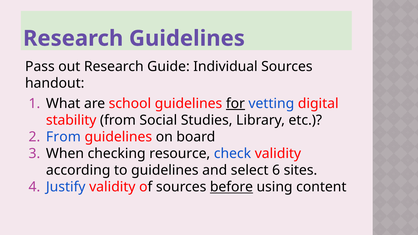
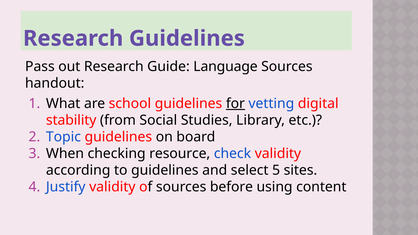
Individual: Individual -> Language
From at (63, 137): From -> Topic
6: 6 -> 5
before underline: present -> none
